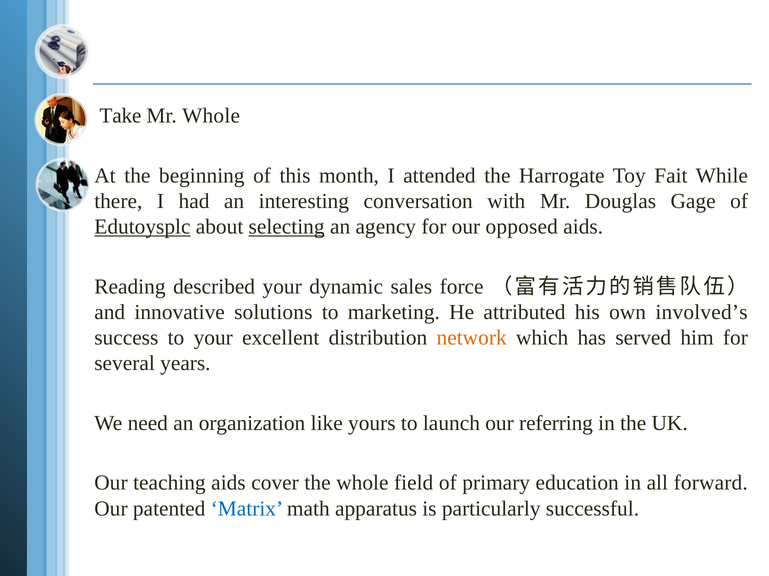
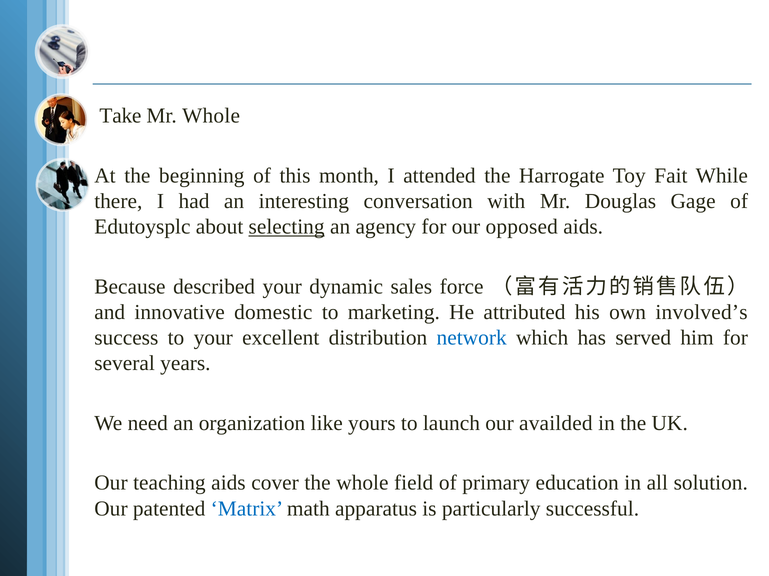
Edutoysplc underline: present -> none
Reading: Reading -> Because
solutions: solutions -> domestic
network colour: orange -> blue
referring: referring -> availded
forward: forward -> solution
